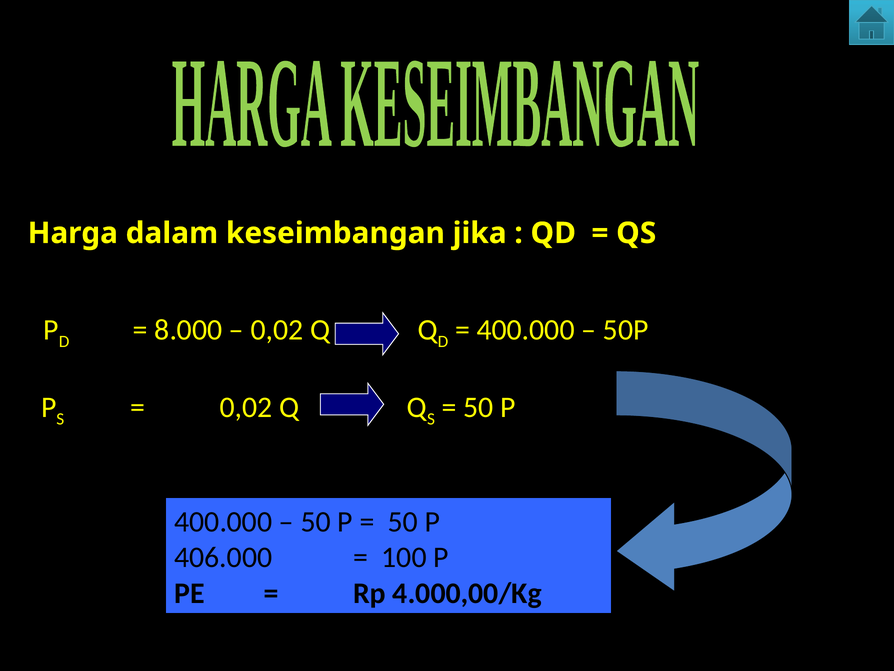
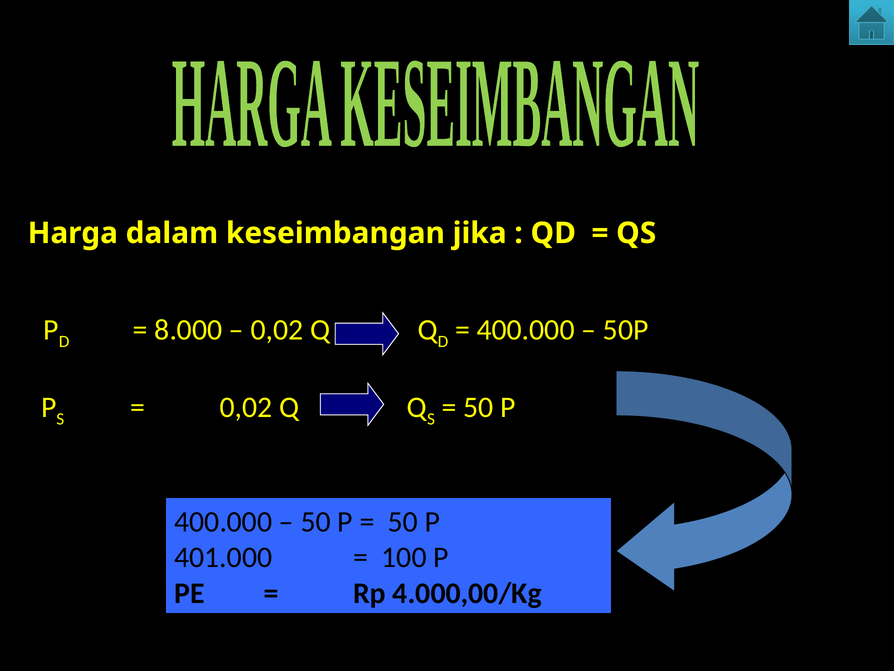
406.000: 406.000 -> 401.000
